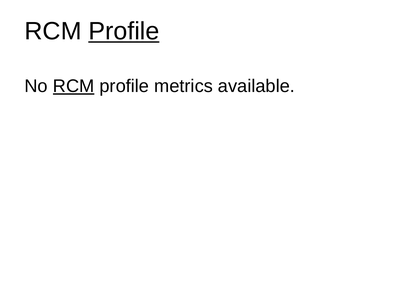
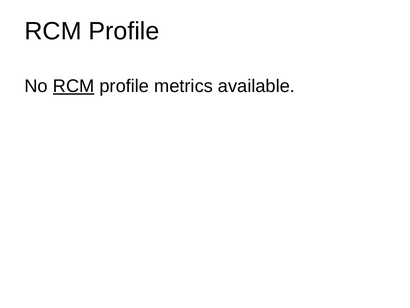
Profile at (124, 31) underline: present -> none
